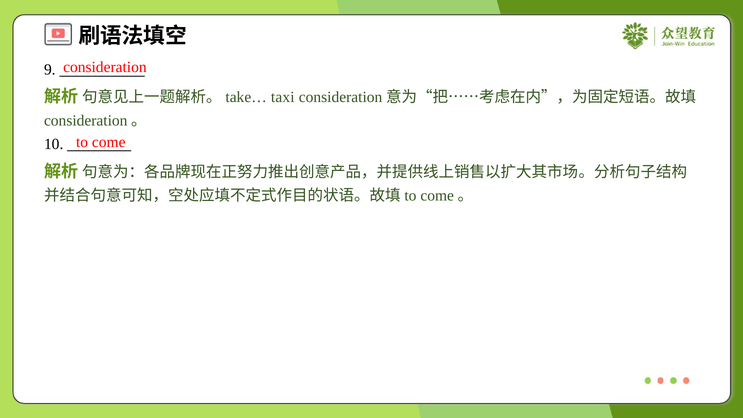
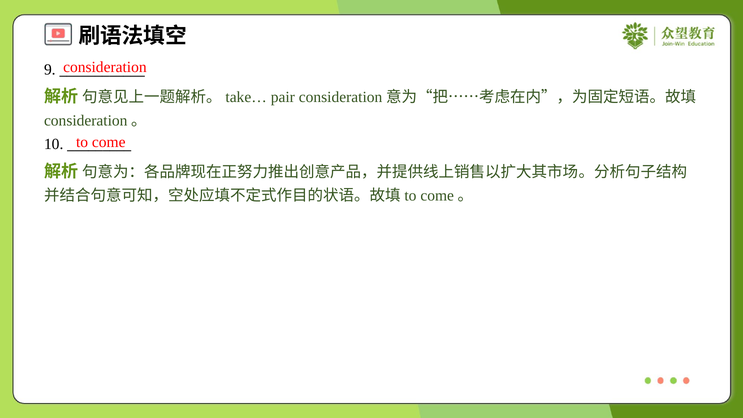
taxi: taxi -> pair
